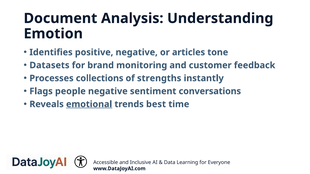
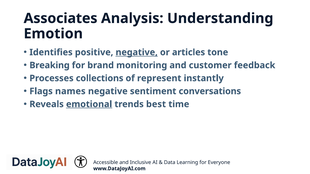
Document: Document -> Associates
negative at (137, 52) underline: none -> present
Datasets: Datasets -> Breaking
strengths: strengths -> represent
people: people -> names
